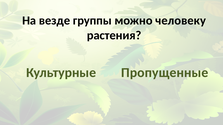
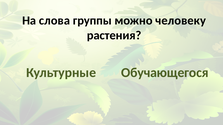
везде: везде -> слова
Пропущенные: Пропущенные -> Обучающегося
